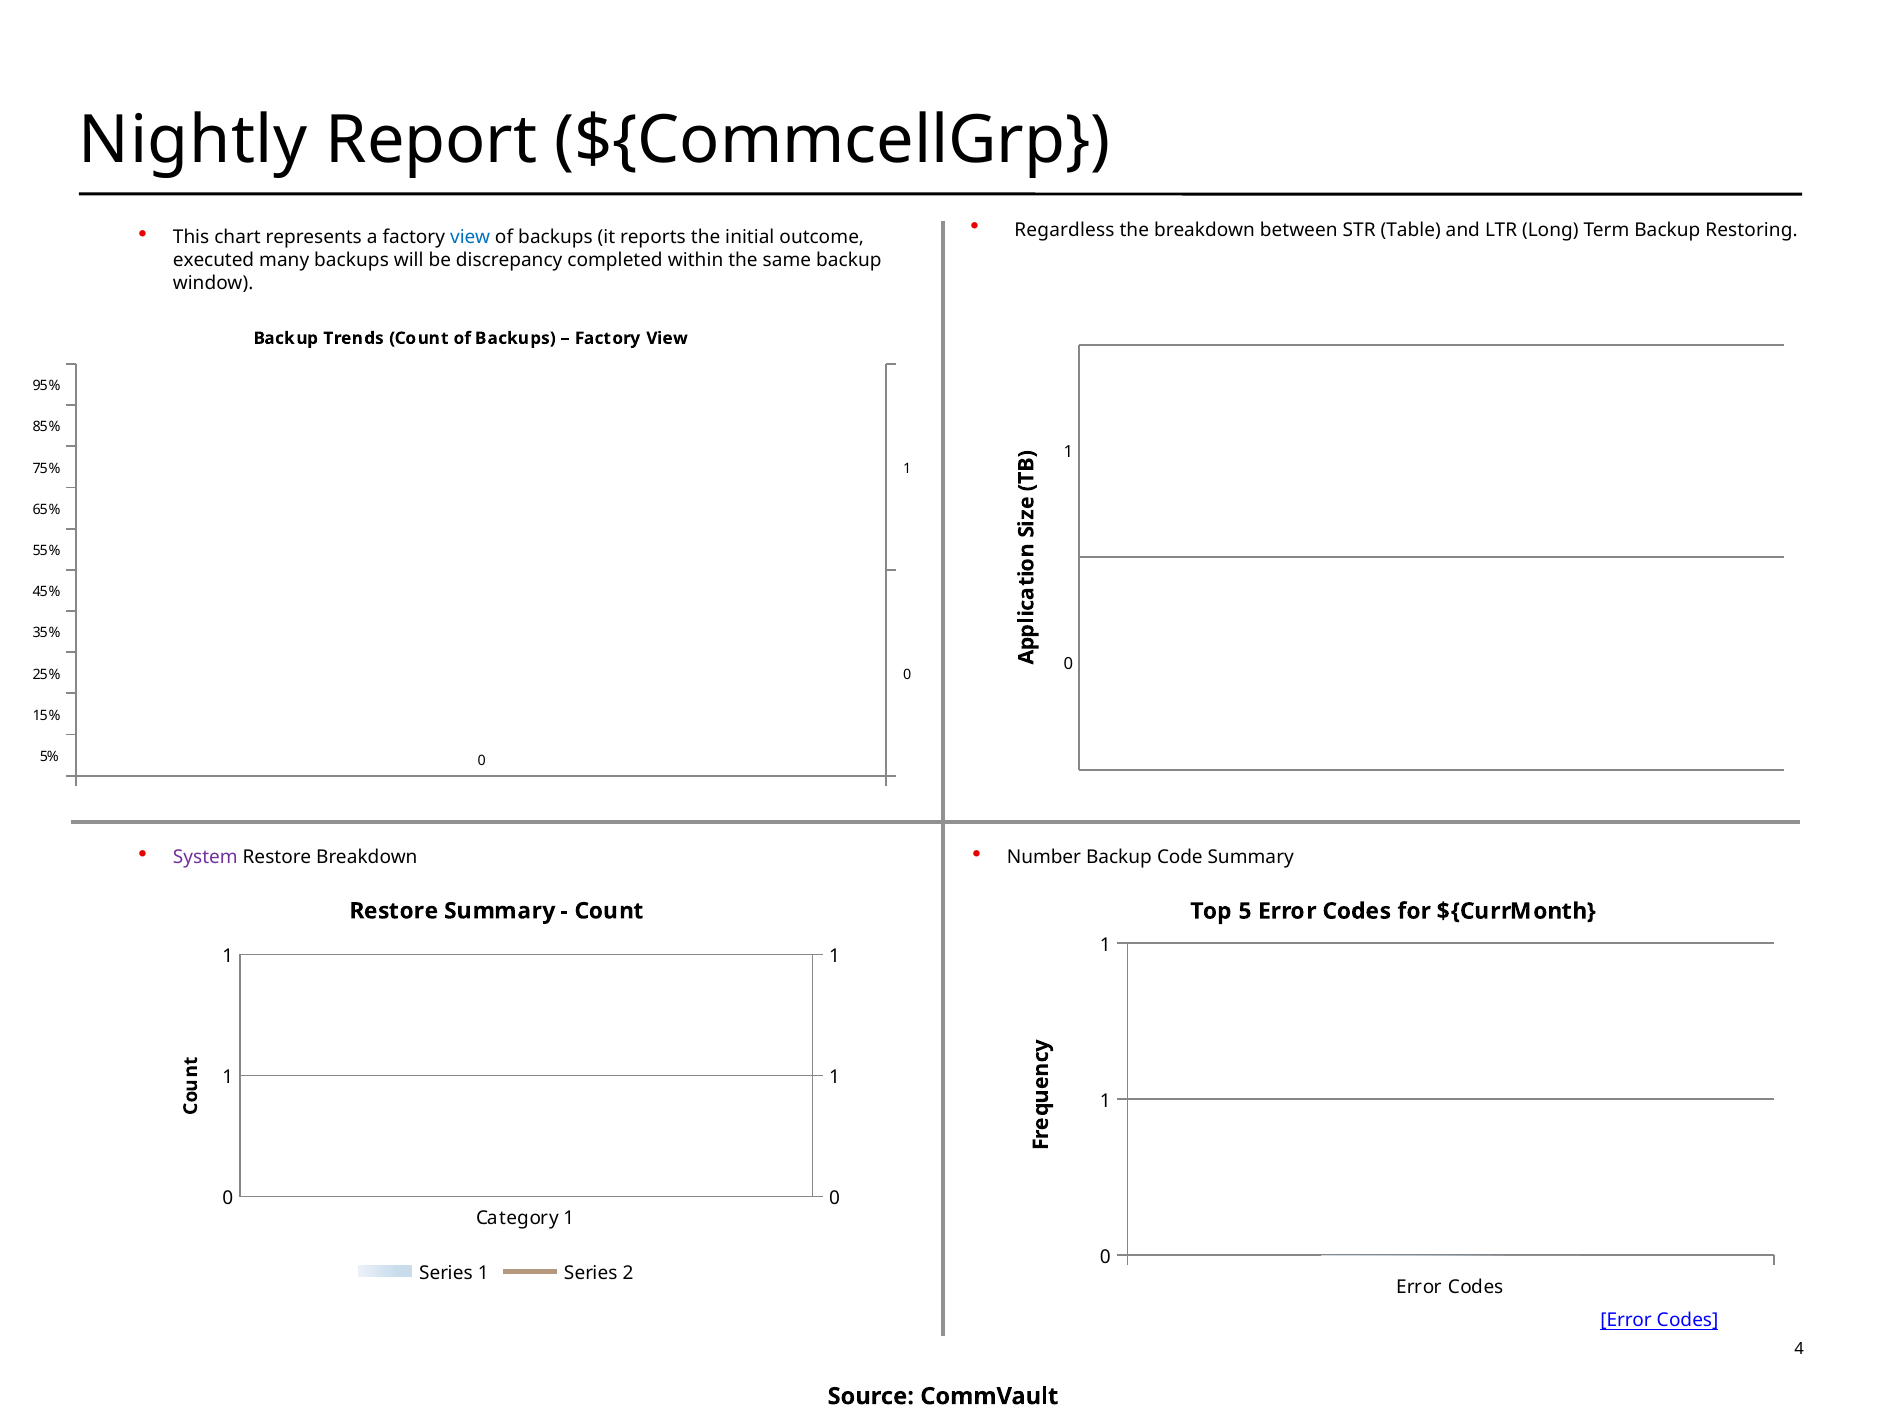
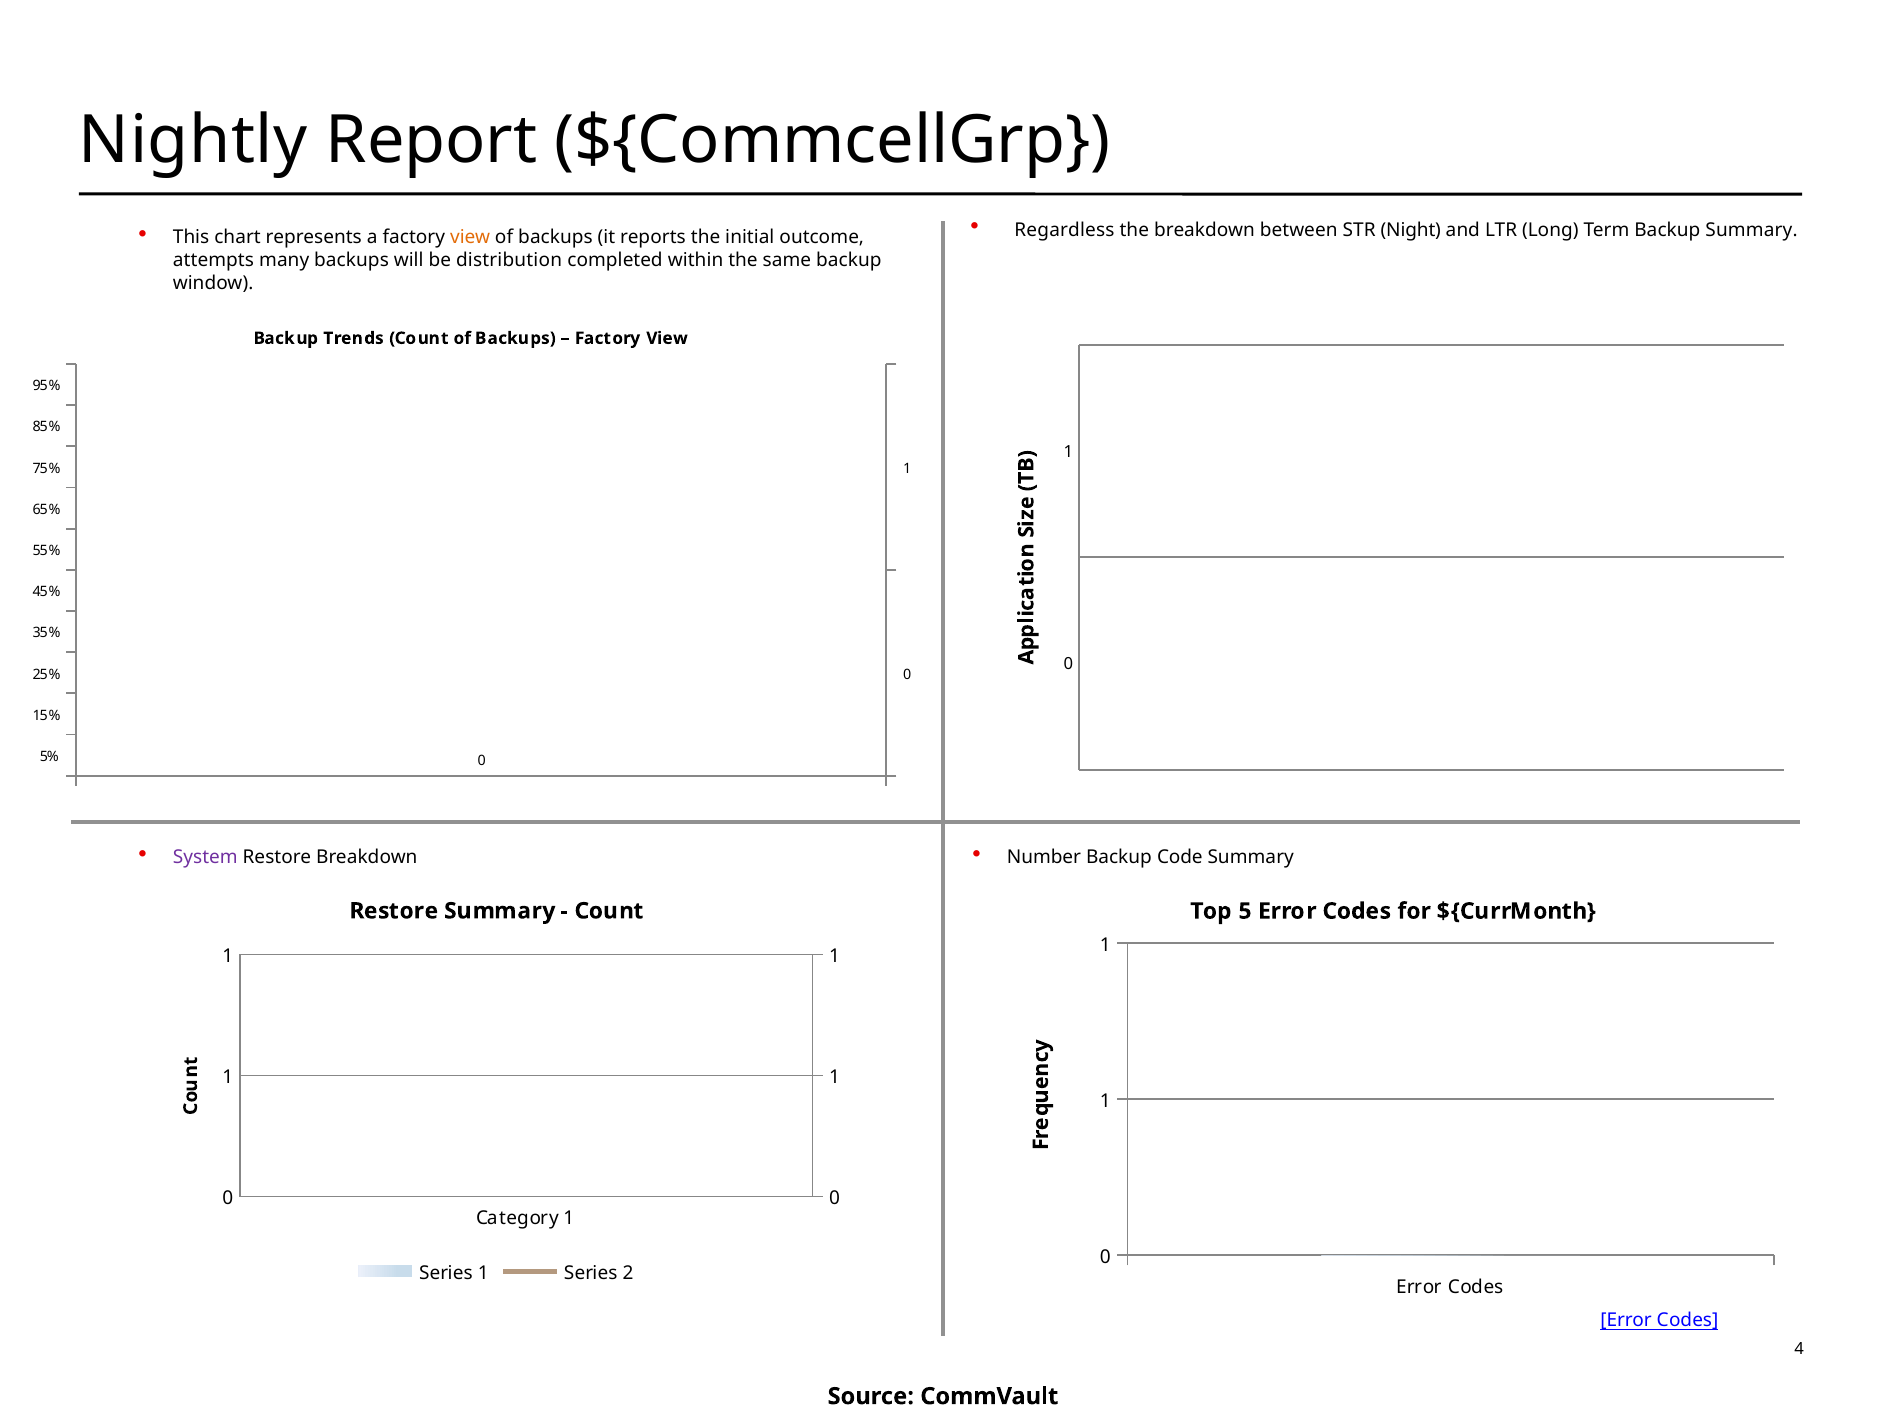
Table: Table -> Night
Backup Restoring: Restoring -> Summary
view at (470, 237) colour: blue -> orange
executed: executed -> attempts
discrepancy: discrepancy -> distribution
